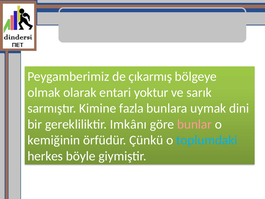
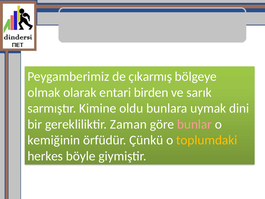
yoktur: yoktur -> birden
fazla: fazla -> oldu
Imkânı: Imkânı -> Zaman
toplumdaki colour: light blue -> yellow
